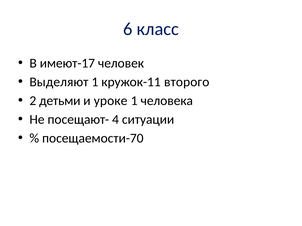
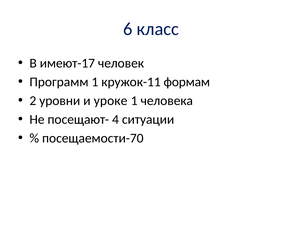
Выделяют: Выделяют -> Программ
второго: второго -> формам
детьми: детьми -> уровни
